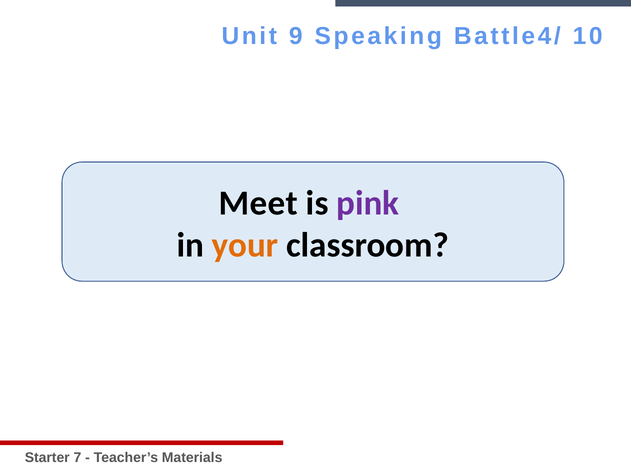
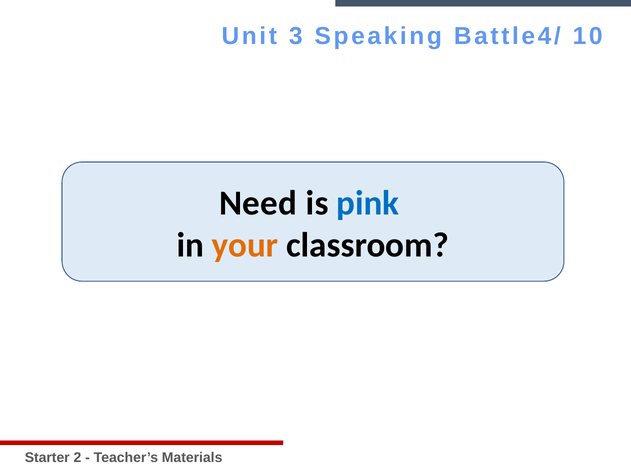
9: 9 -> 3
Meet: Meet -> Need
pink colour: purple -> blue
7: 7 -> 2
